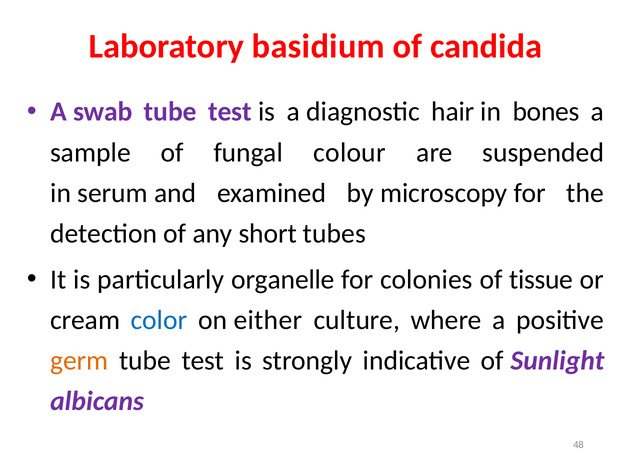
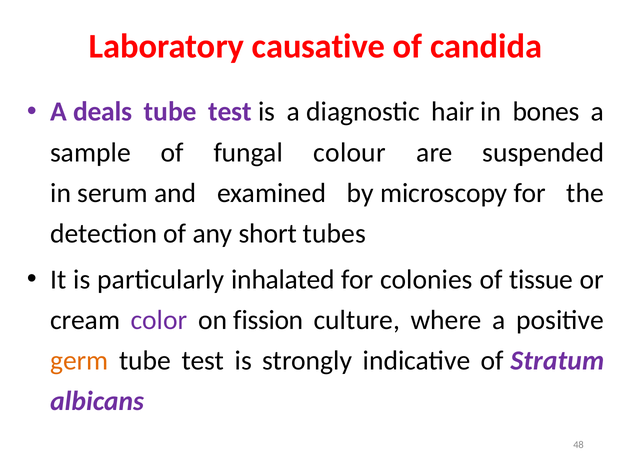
basidium: basidium -> causative
swab: swab -> deals
organelle: organelle -> inhalated
color colour: blue -> purple
either: either -> fission
Sunlight: Sunlight -> Stratum
